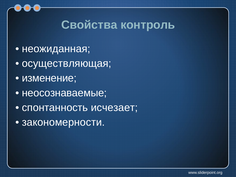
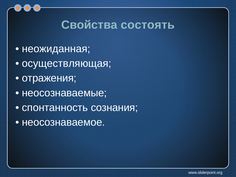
контроль: контроль -> состоять
изменение: изменение -> отражения
исчезает: исчезает -> сознания
закономерности: закономерности -> неосознаваемое
